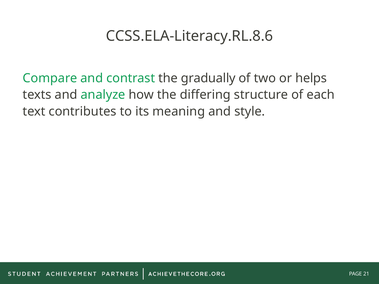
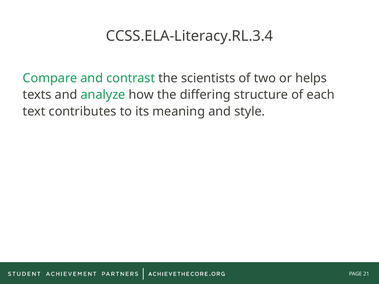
CCSS.ELA-Literacy.RL.8.6: CCSS.ELA-Literacy.RL.8.6 -> CCSS.ELA-Literacy.RL.3.4
gradually: gradually -> scientists
